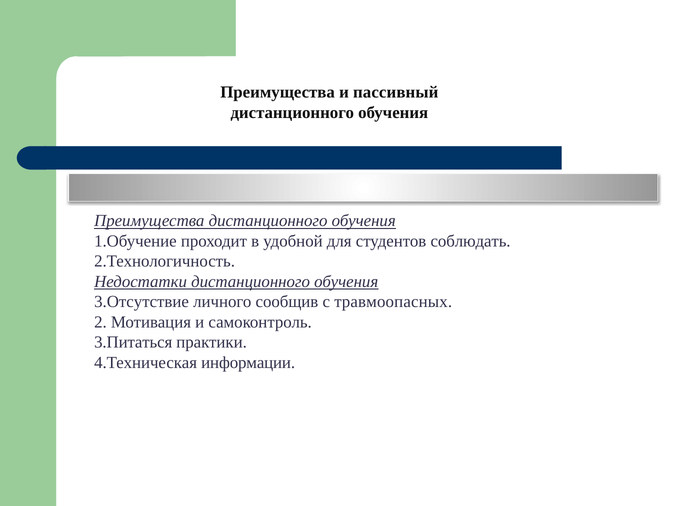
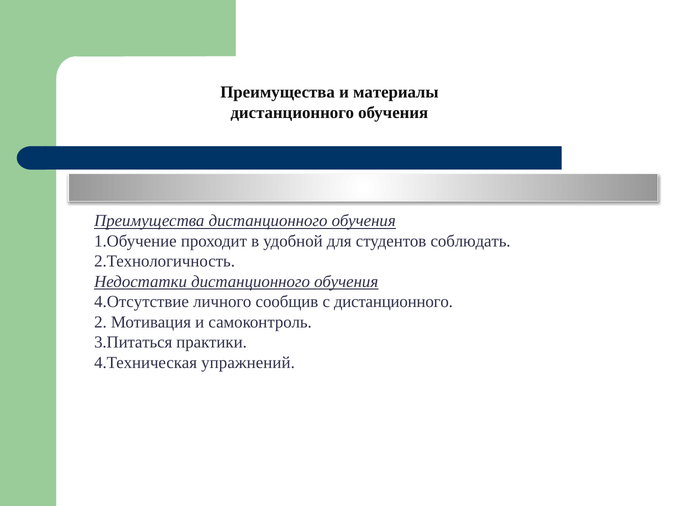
пассивный: пассивный -> материалы
3.Отсутствие: 3.Отсутствие -> 4.Отсутствие
с травмоопасных: травмоопасных -> дистанционного
информации: информации -> упражнений
